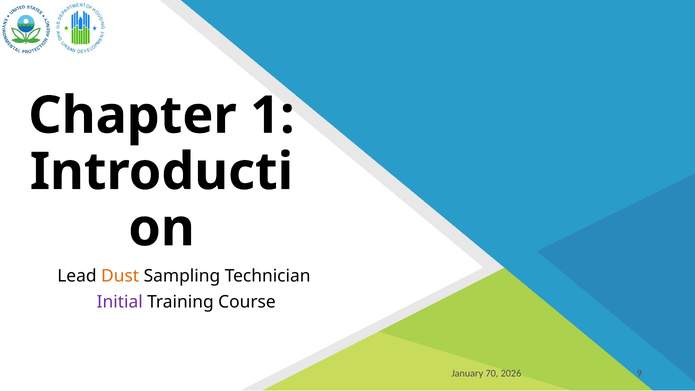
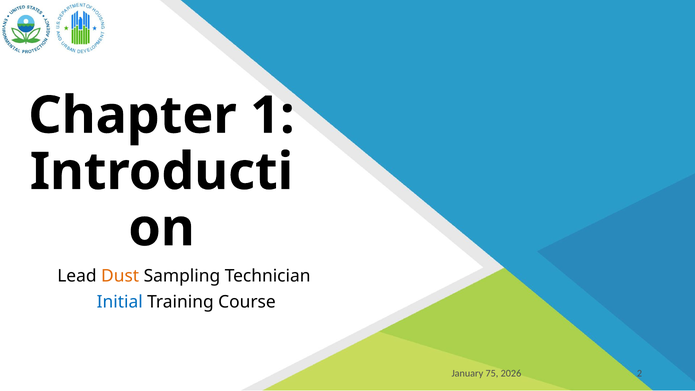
Initial colour: purple -> blue
70: 70 -> 75
9: 9 -> 2
